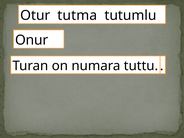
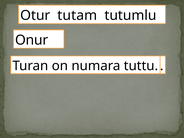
tutma: tutma -> tutam
